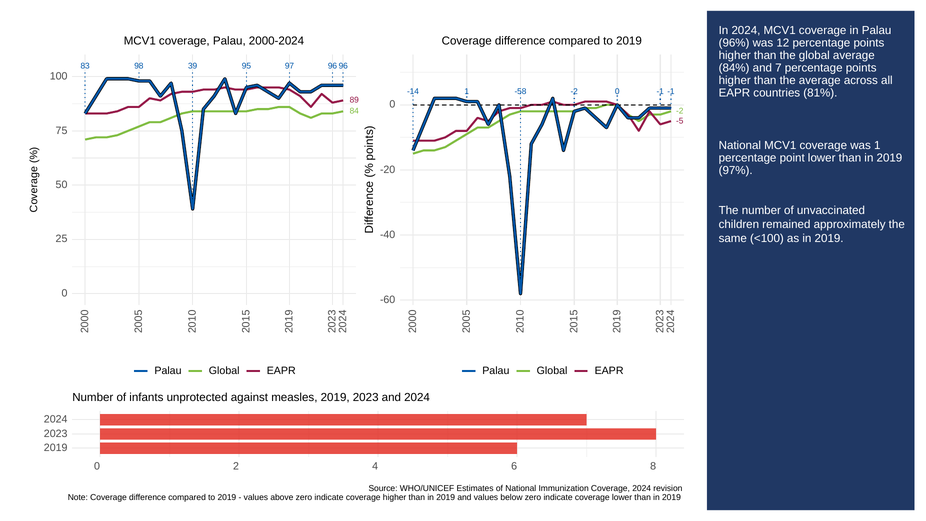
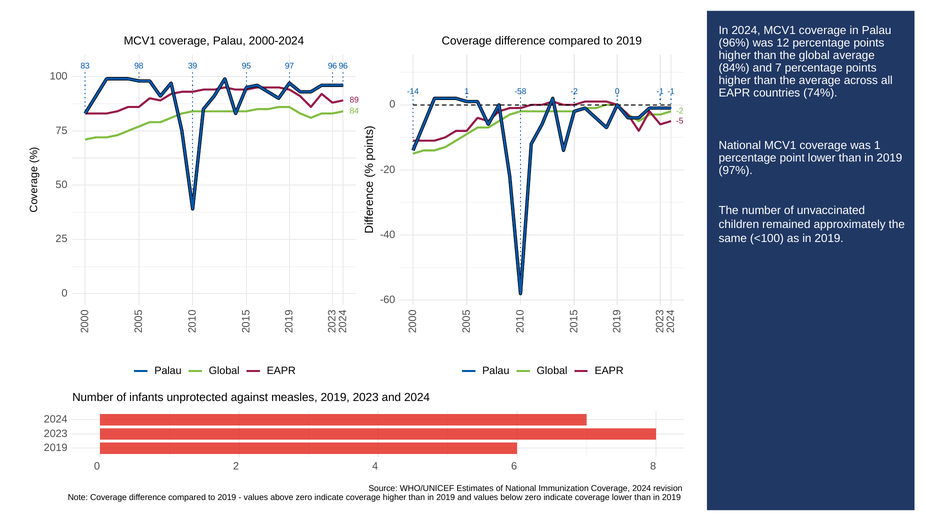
81%: 81% -> 74%
